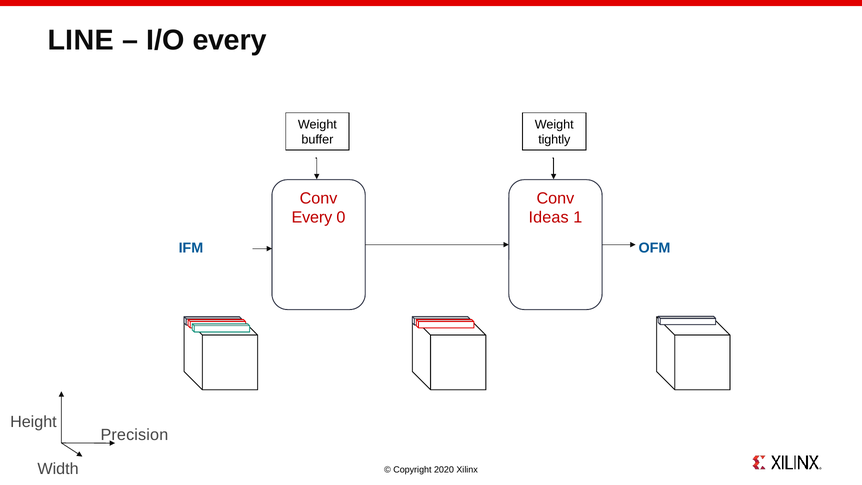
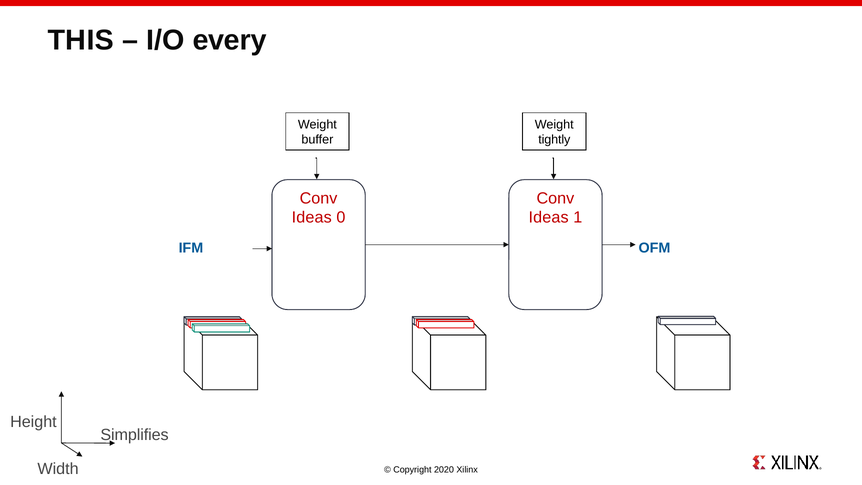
LINE: LINE -> THIS
Every at (312, 218): Every -> Ideas
Precision: Precision -> Simplifies
